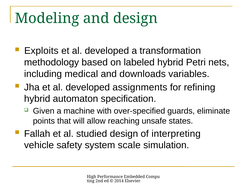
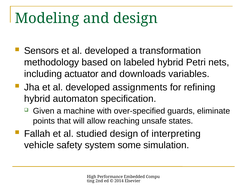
Exploits: Exploits -> Sensors
medical: medical -> actuator
scale: scale -> some
